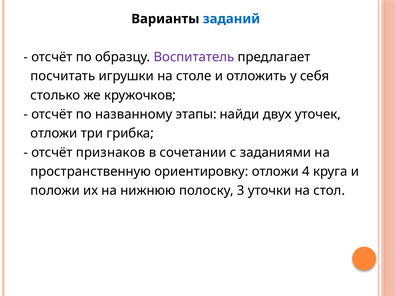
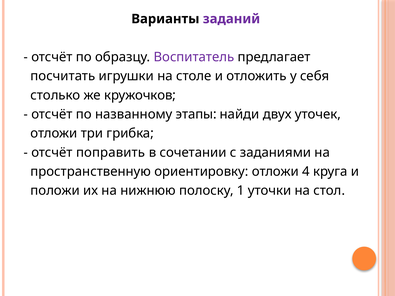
заданий colour: blue -> purple
признаков: признаков -> поправить
3: 3 -> 1
